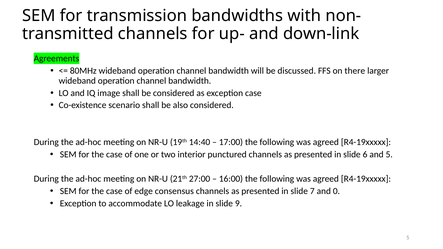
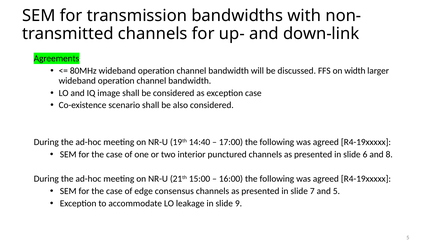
there: there -> width
and 5: 5 -> 8
27:00: 27:00 -> 15:00
and 0: 0 -> 5
